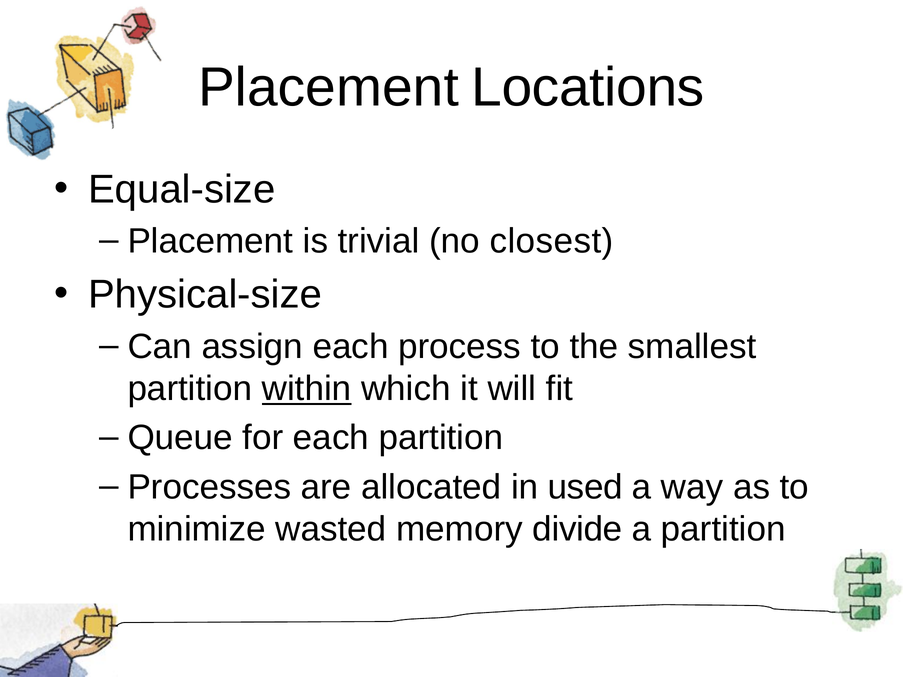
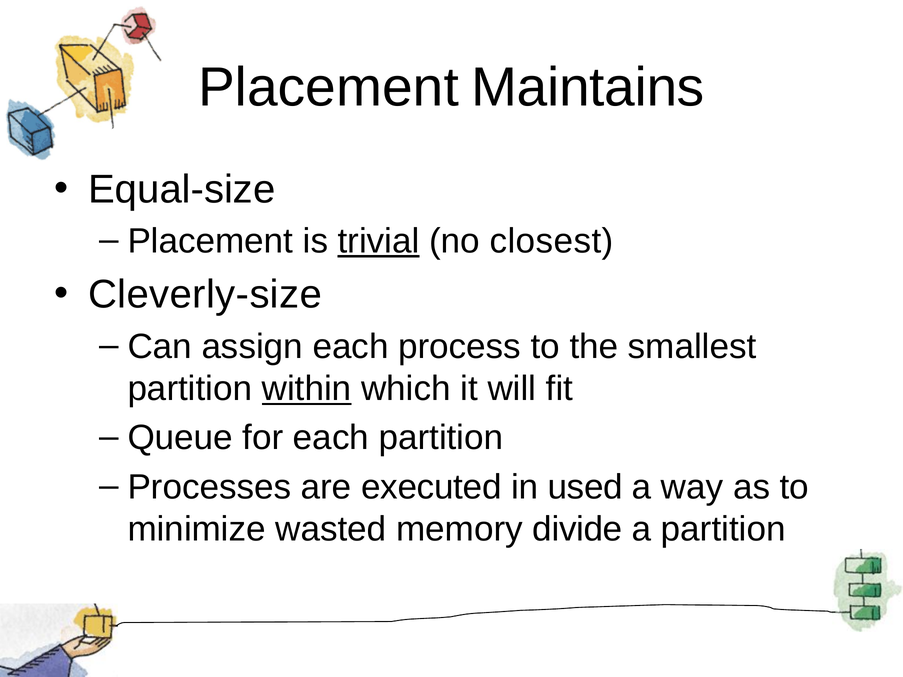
Locations: Locations -> Maintains
trivial underline: none -> present
Physical-size: Physical-size -> Cleverly-size
allocated: allocated -> executed
